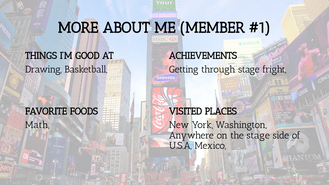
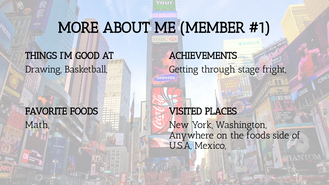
the stage: stage -> foods
